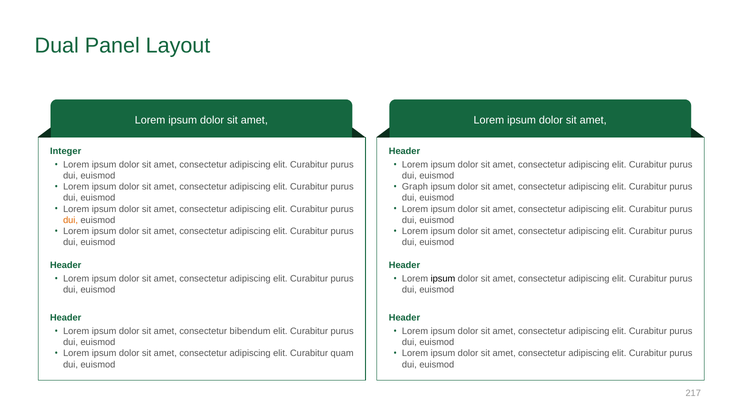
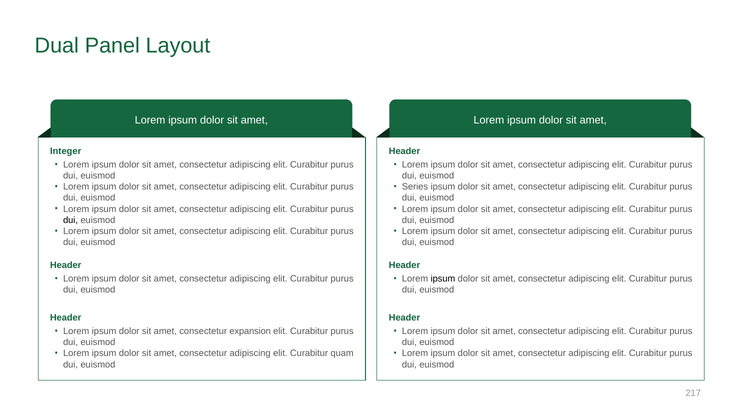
Graph: Graph -> Series
dui at (71, 220) colour: orange -> black
bibendum: bibendum -> expansion
